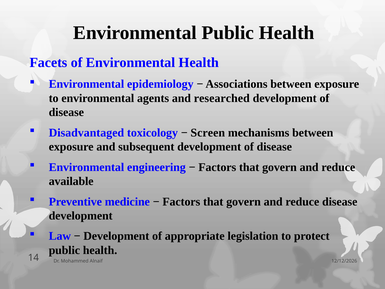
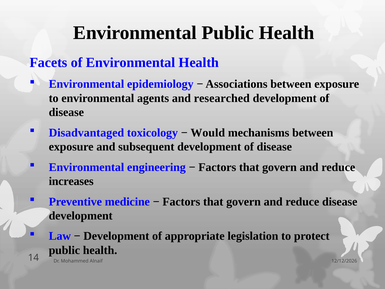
Screen: Screen -> Would
available: available -> increases
